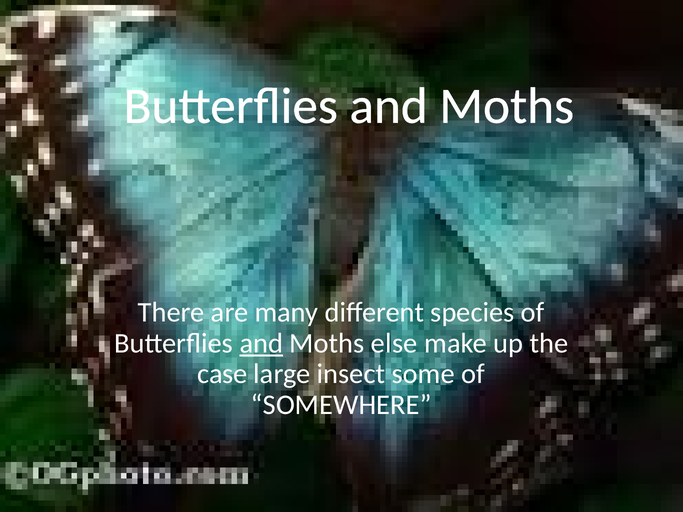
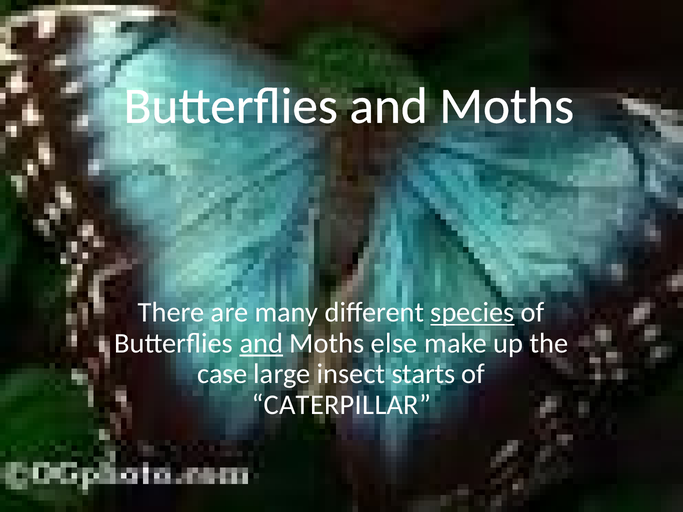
species underline: none -> present
some: some -> starts
SOMEWHERE: SOMEWHERE -> CATERPILLAR
